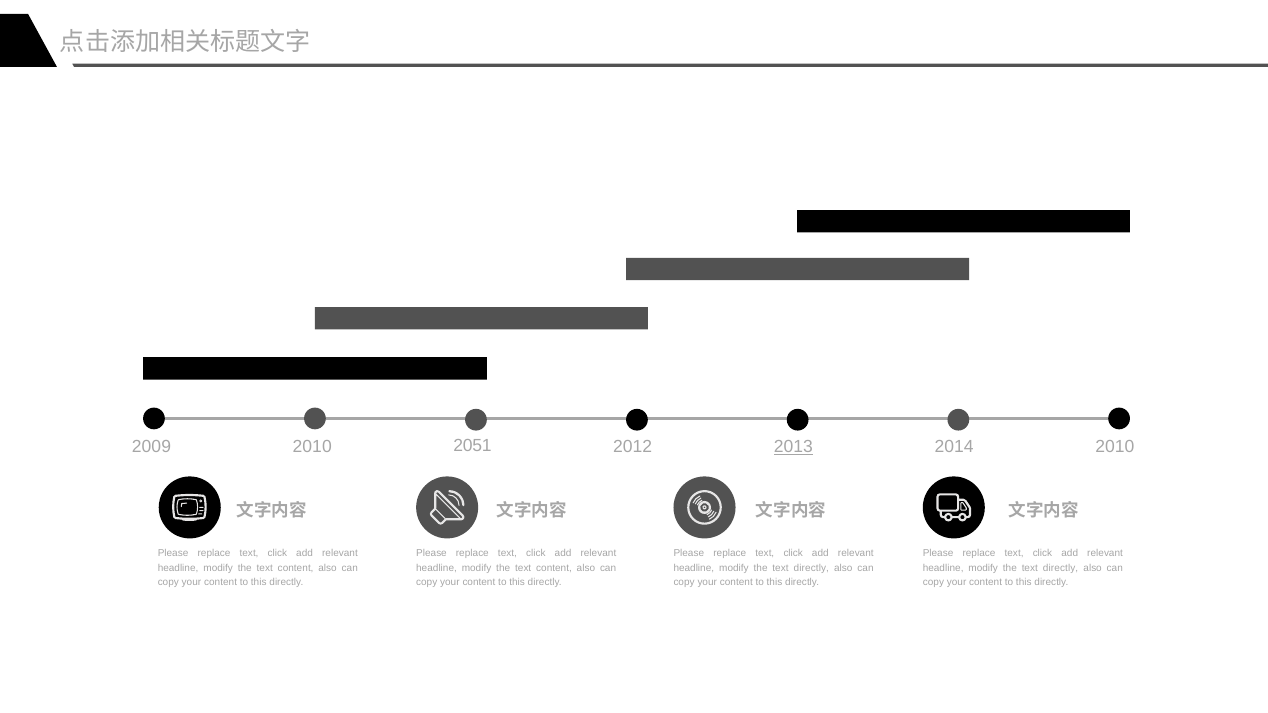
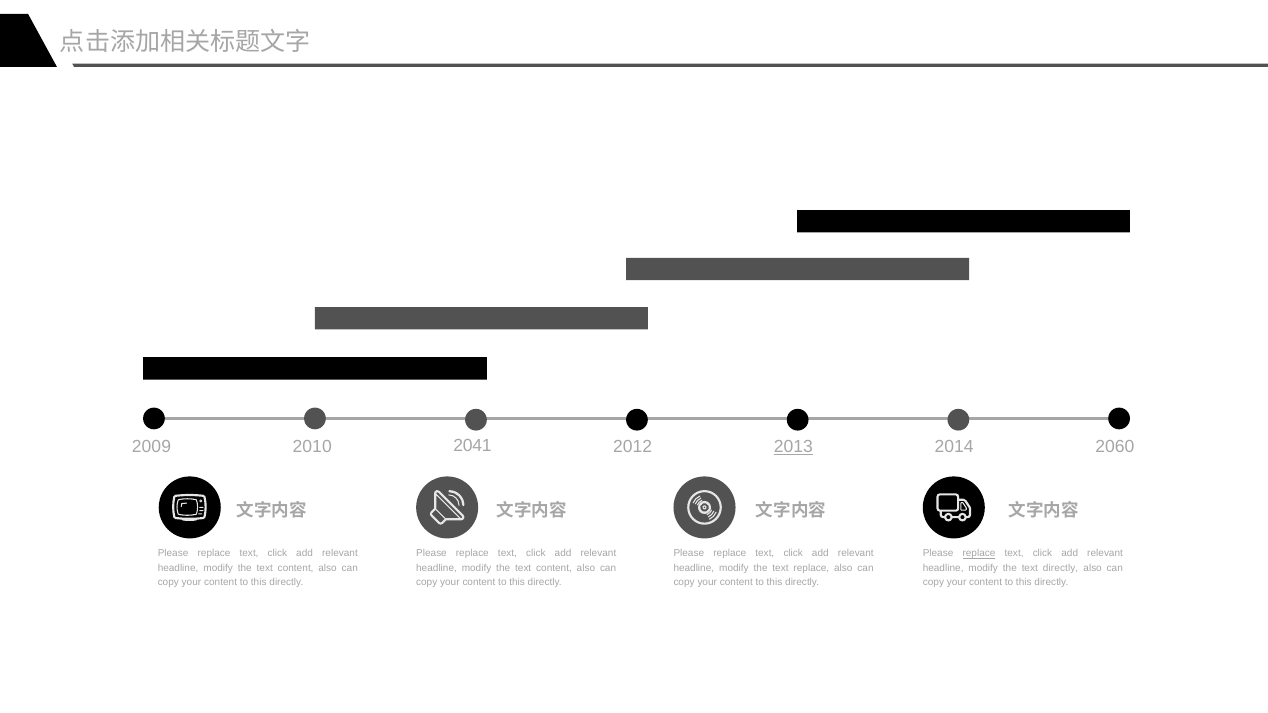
2051: 2051 -> 2041
2010 at (1115, 447): 2010 -> 2060
replace at (979, 554) underline: none -> present
directly at (811, 568): directly -> replace
